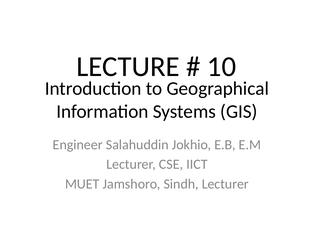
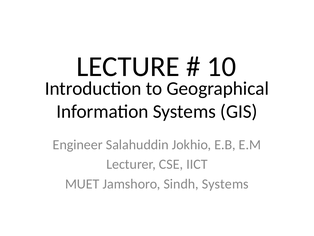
Sindh Lecturer: Lecturer -> Systems
